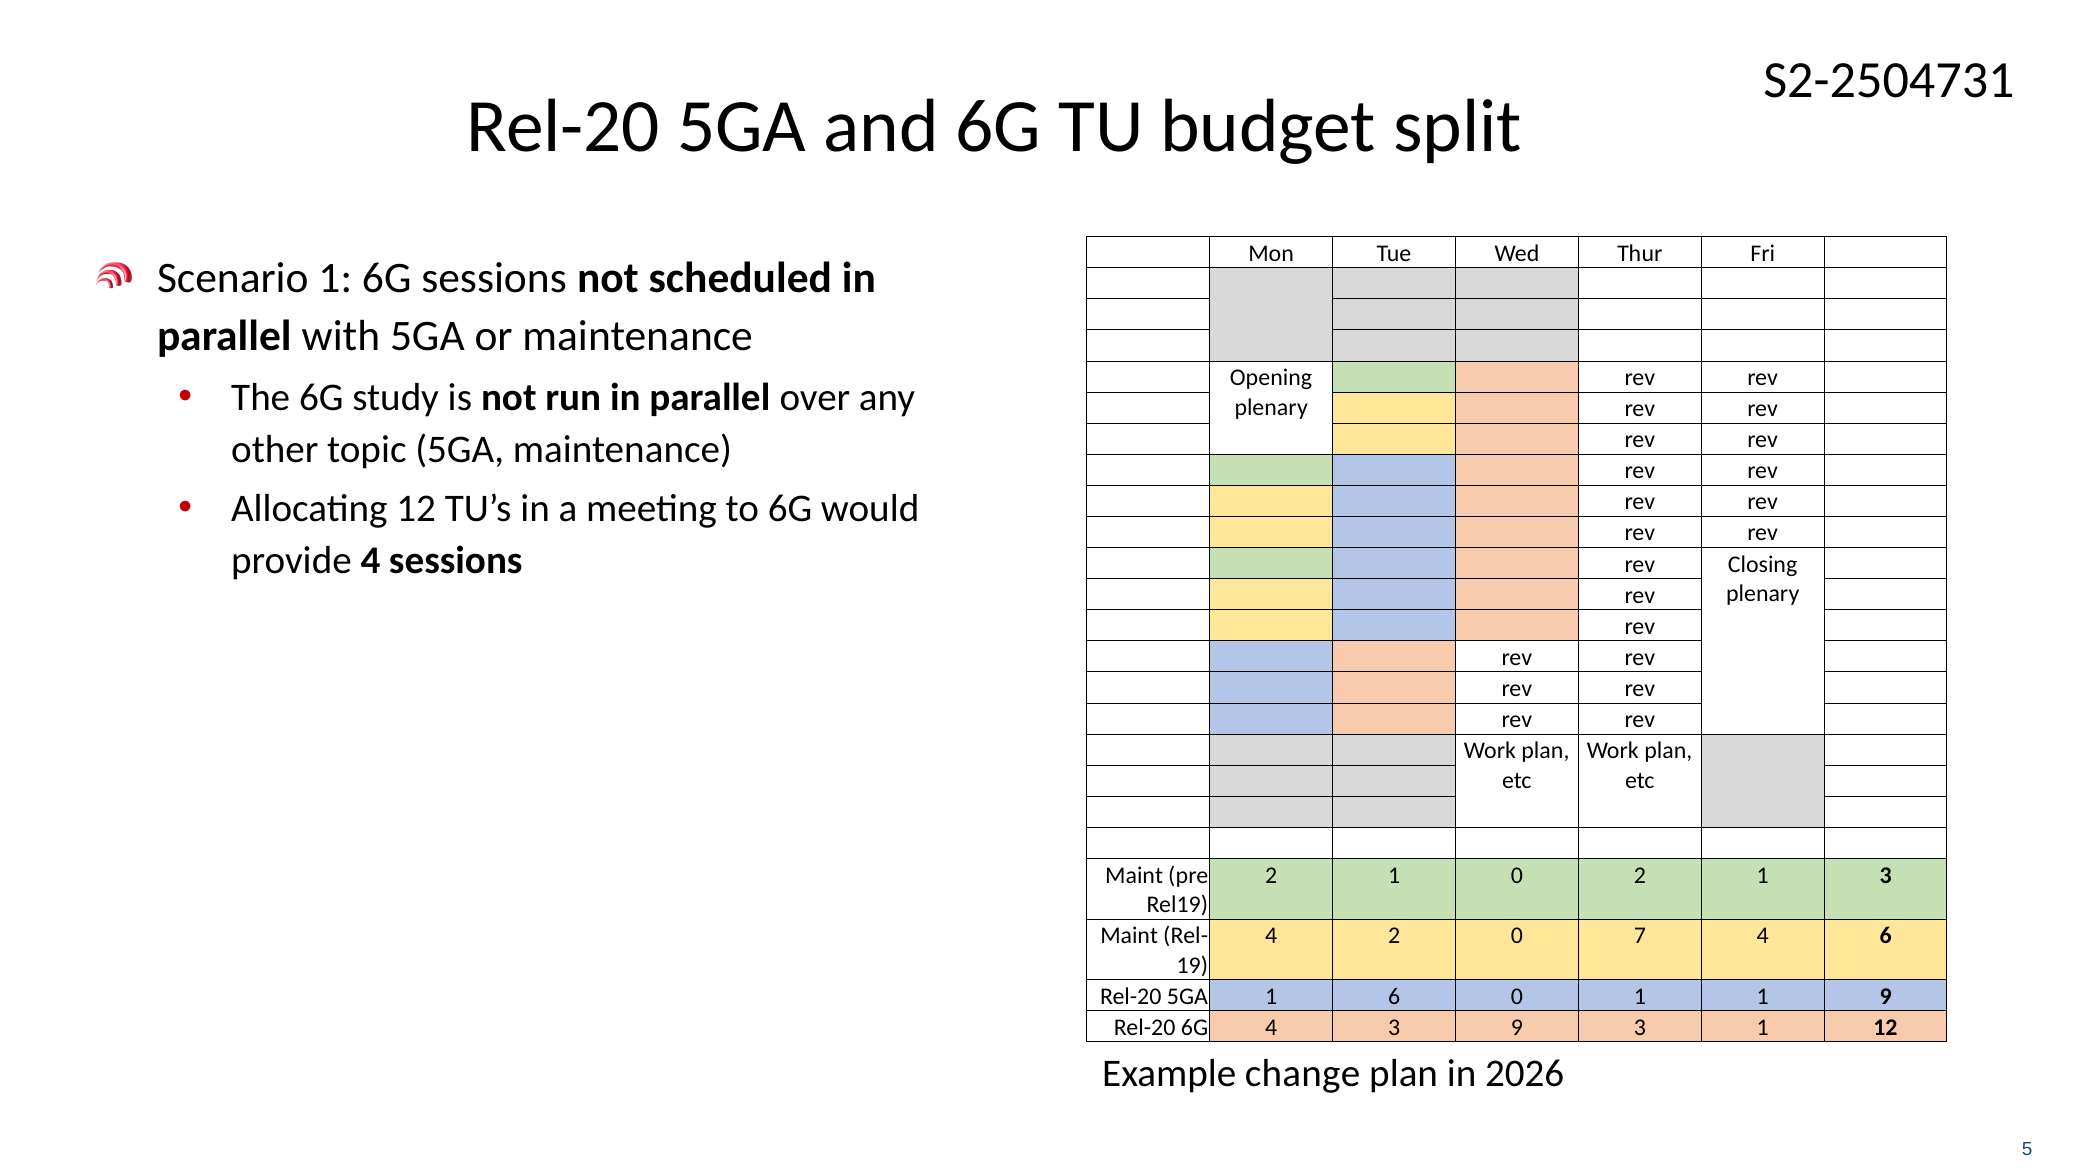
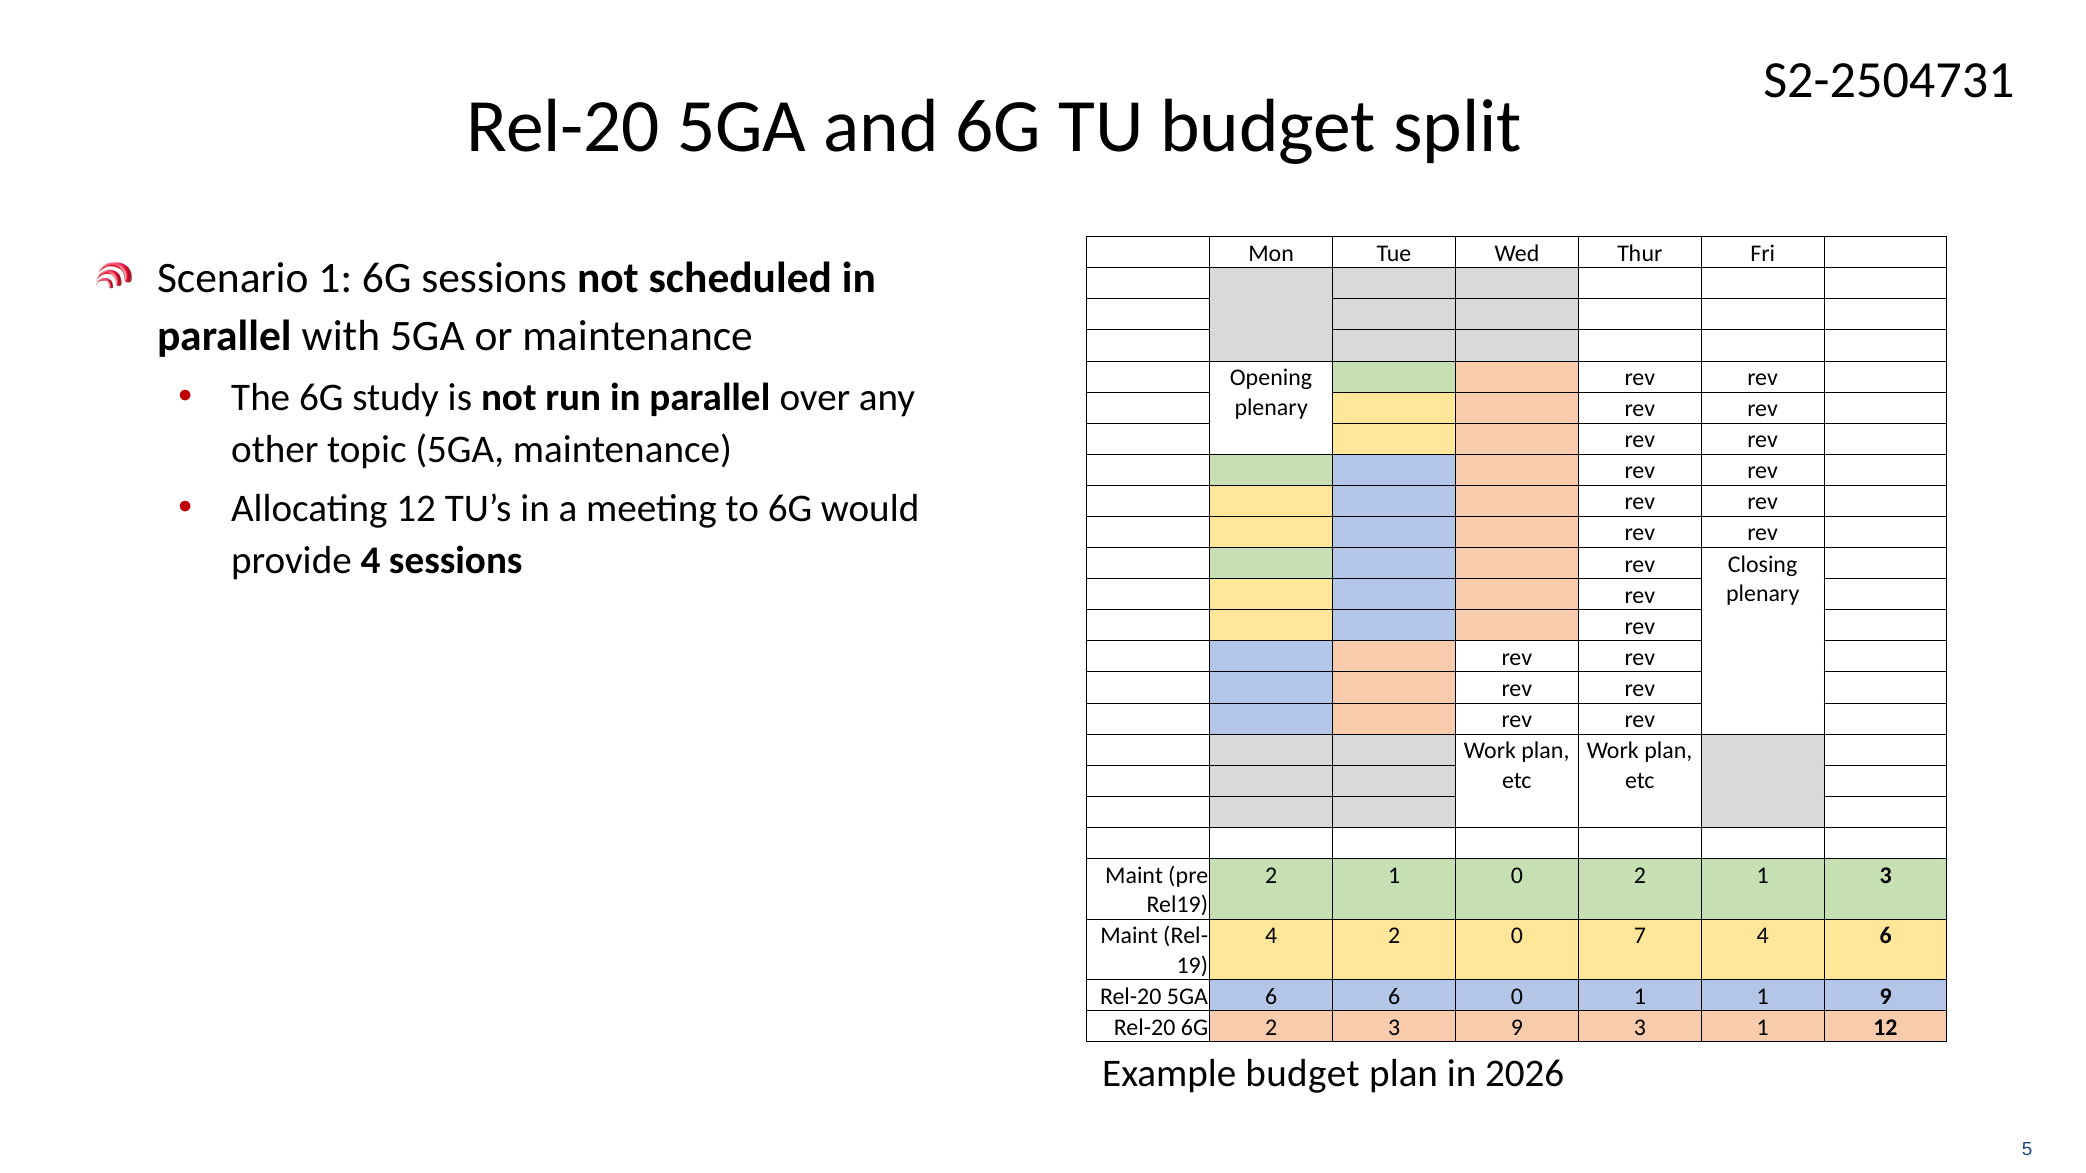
5GA 1: 1 -> 6
6G 4: 4 -> 2
Example change: change -> budget
